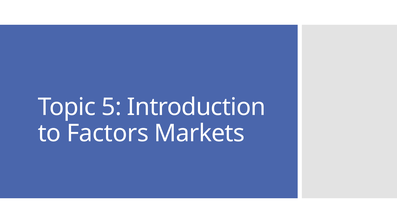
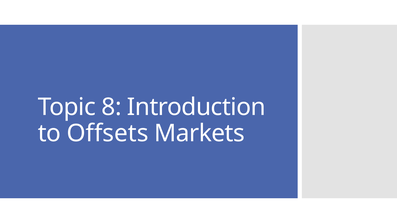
5: 5 -> 8
Factors: Factors -> Offsets
